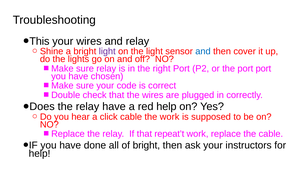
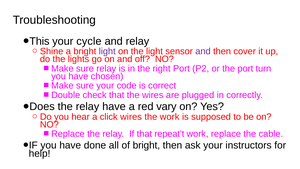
your wires: wires -> cycle
and at (203, 51) colour: blue -> purple
port port: port -> turn
red help: help -> vary
click cable: cable -> wires
